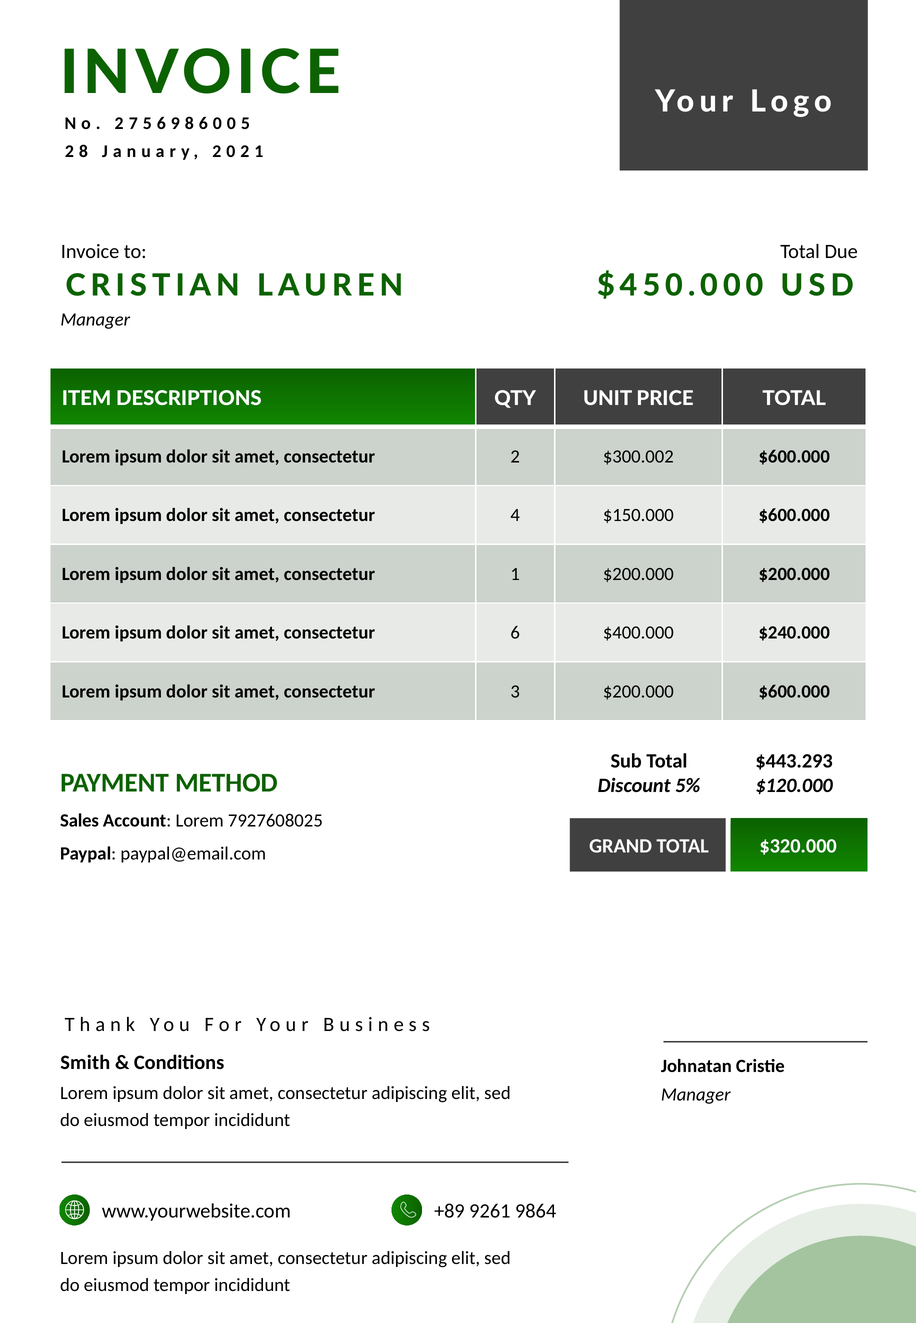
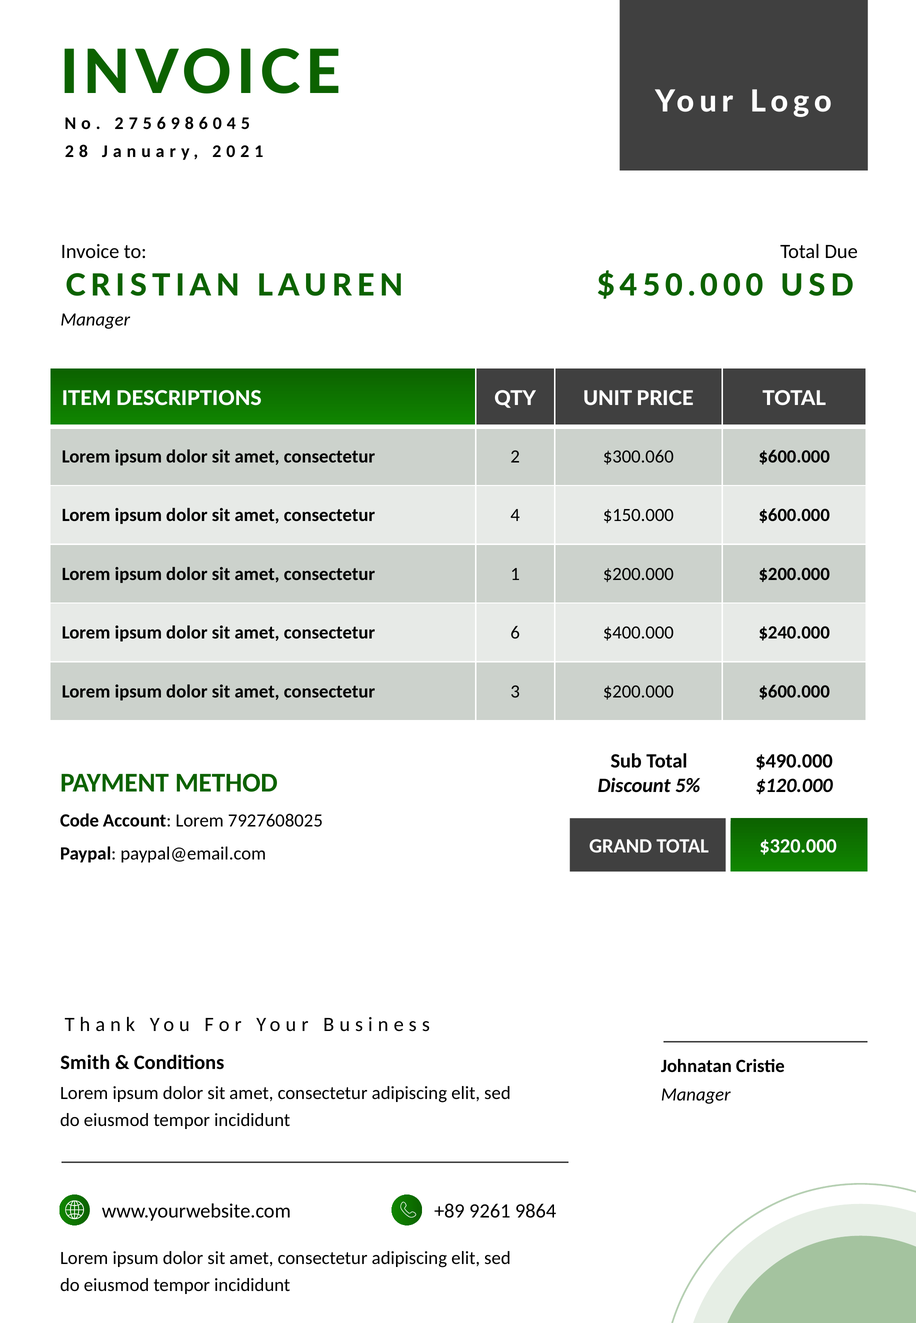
0 at (231, 123): 0 -> 4
$300.002: $300.002 -> $300.060
$443.293: $443.293 -> $490.000
Sales: Sales -> Code
